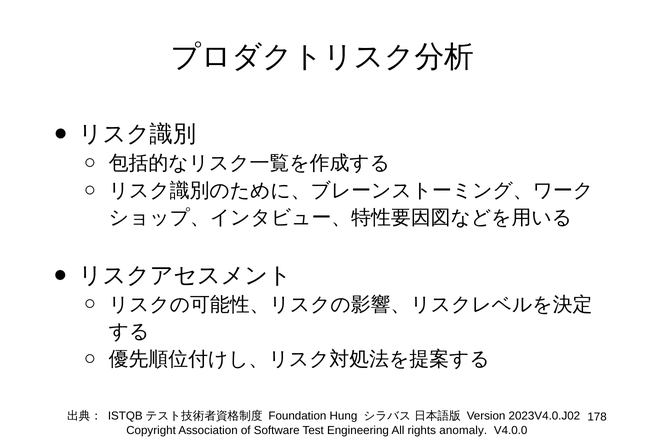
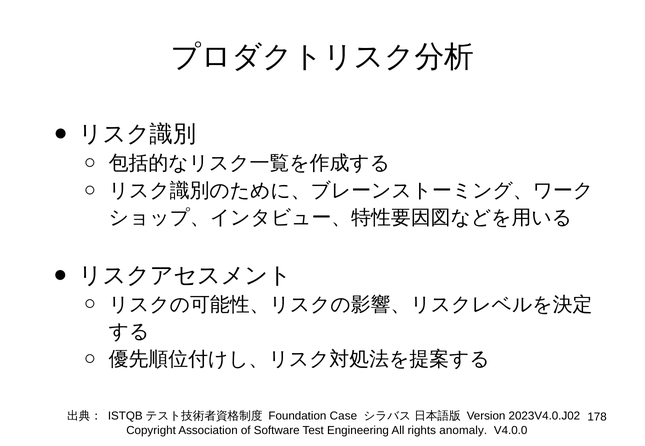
Hung: Hung -> Case
